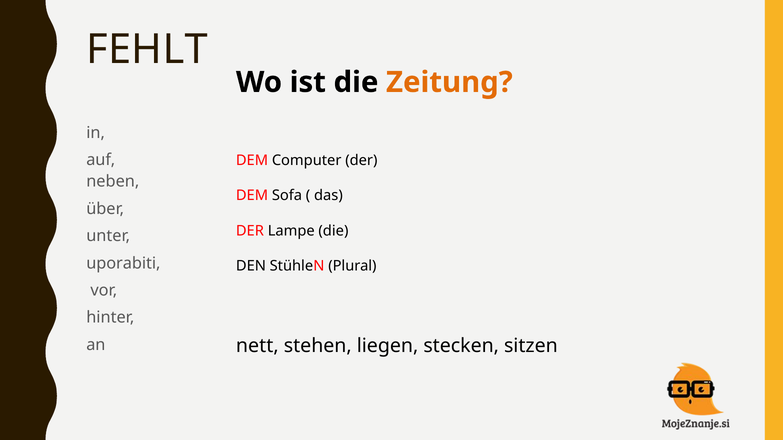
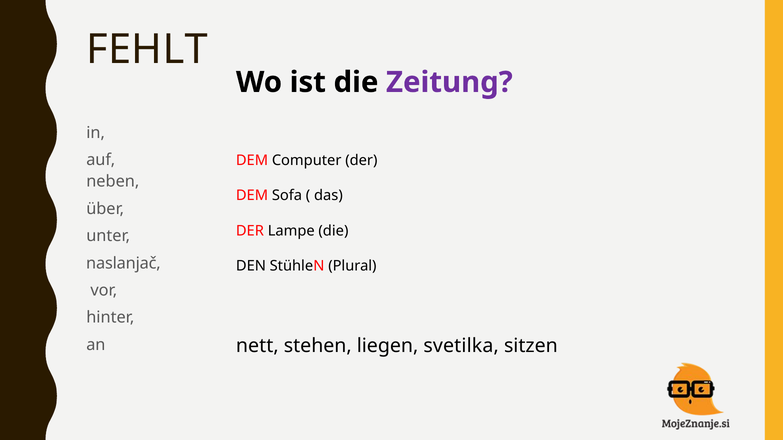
Zeitung colour: orange -> purple
uporabiti: uporabiti -> naslanjač
stecken: stecken -> svetilka
